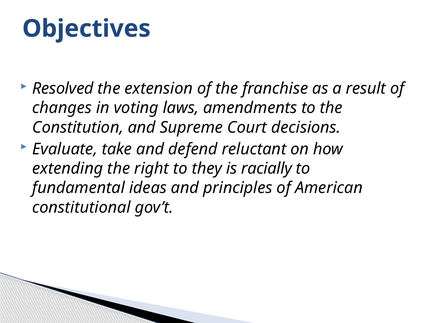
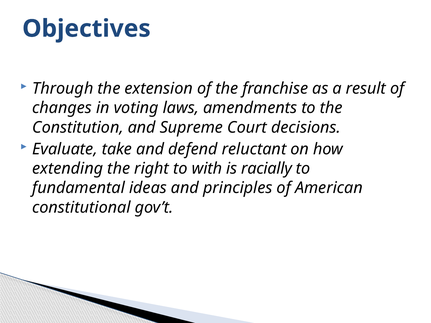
Resolved: Resolved -> Through
they: they -> with
